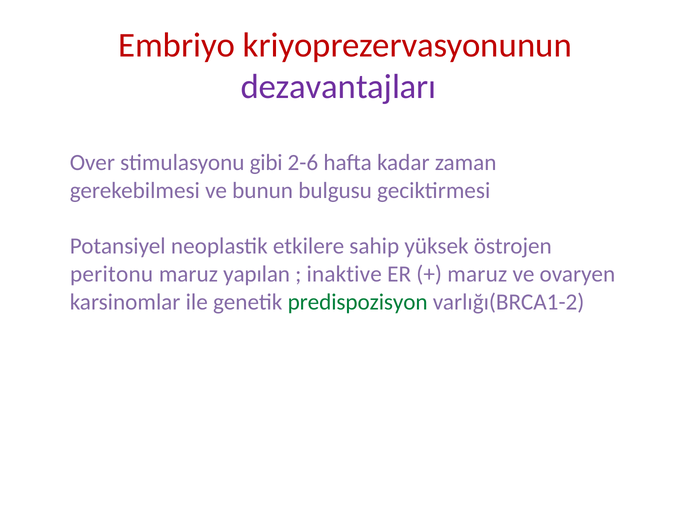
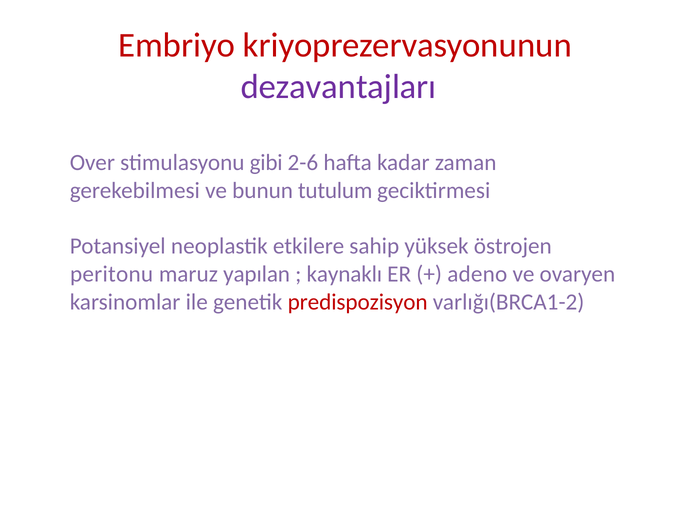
bulgusu: bulgusu -> tutulum
inaktive: inaktive -> kaynaklı
maruz at (477, 274): maruz -> adeno
predispozisyon colour: green -> red
